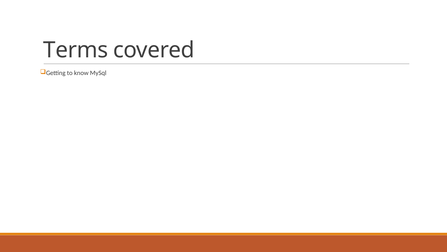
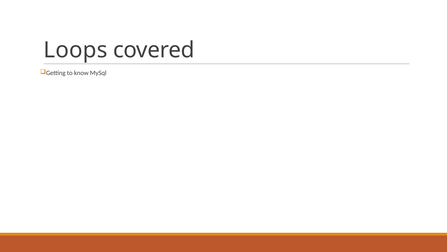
Terms: Terms -> Loops
